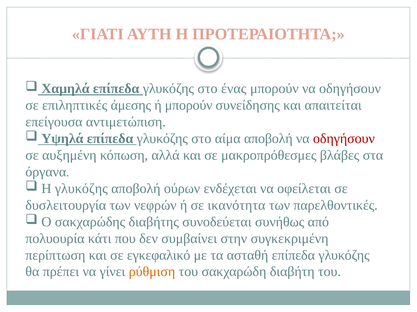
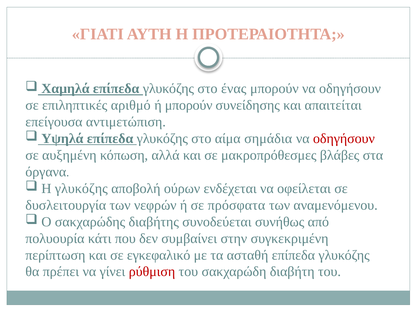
άμεσης: άμεσης -> αριθμό
αίμα αποβολή: αποβολή -> σημάδια
ικανότητα: ικανότητα -> πρόσφατα
παρελθοντικές: παρελθοντικές -> αναμενόμενου
ρύθμιση colour: orange -> red
